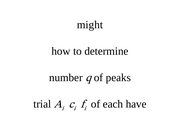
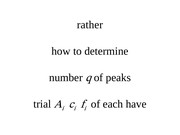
might: might -> rather
